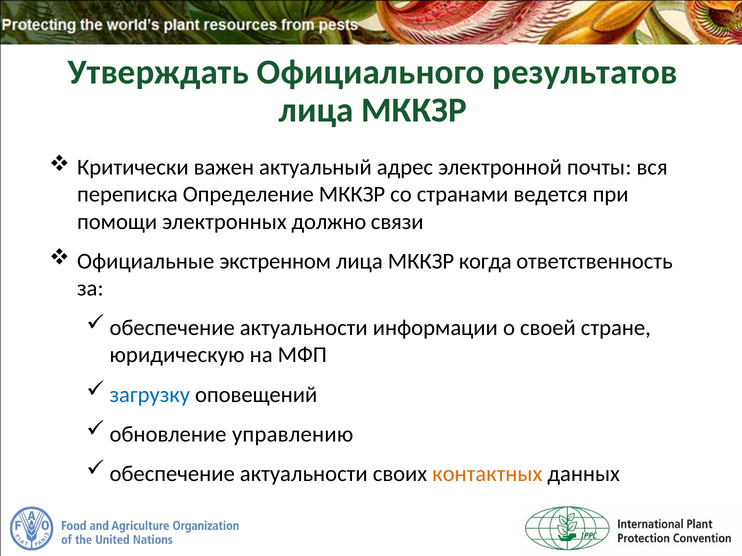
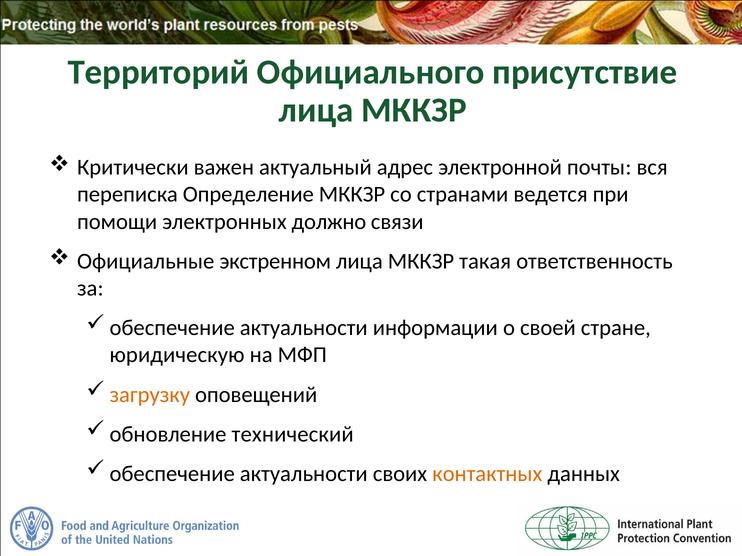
Утверждать: Утверждать -> Территорий
результатов: результатов -> присутствие
когда: когда -> такая
загрузку colour: blue -> orange
управлению: управлению -> технический
